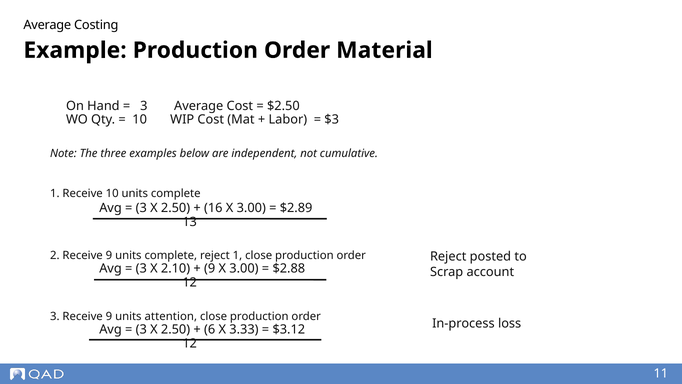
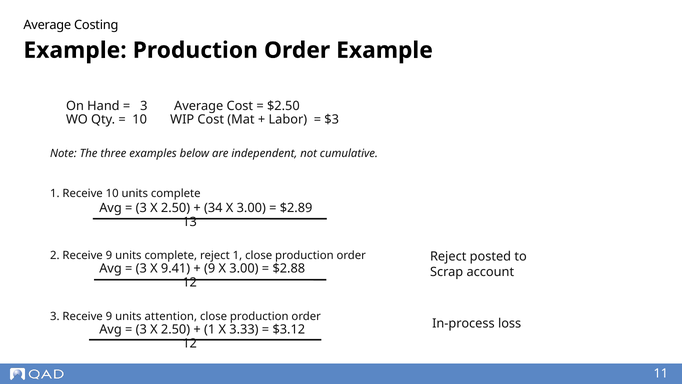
Order Material: Material -> Example
16: 16 -> 34
2.10: 2.10 -> 9.41
6 at (210, 329): 6 -> 1
